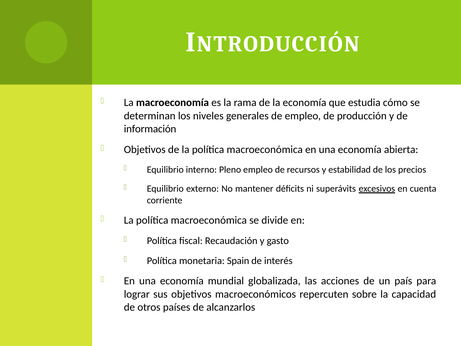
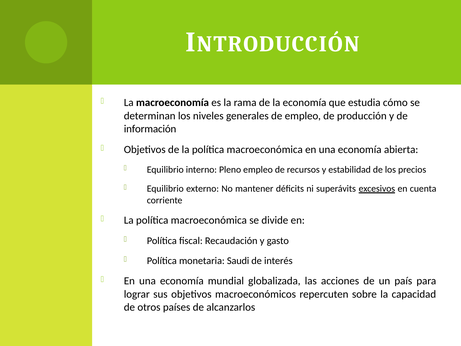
Spain: Spain -> Saudi
